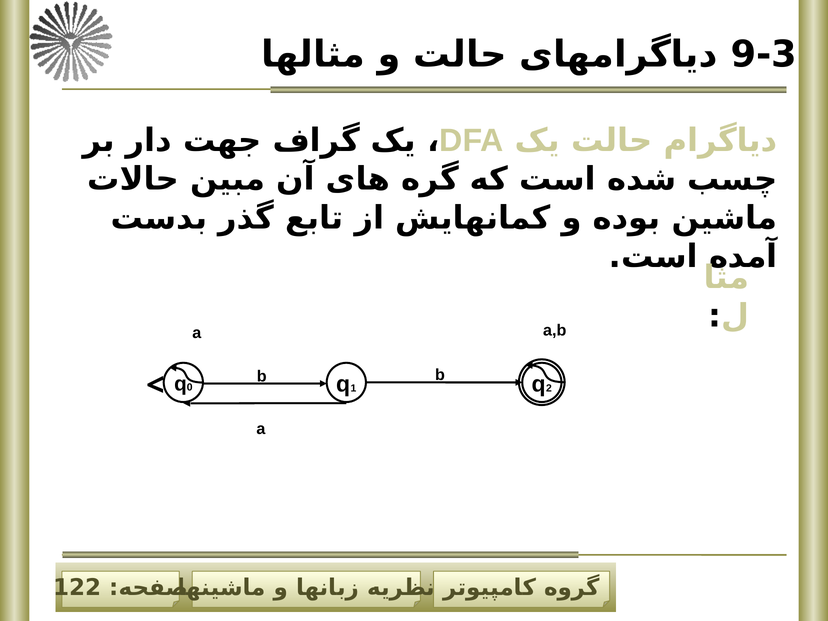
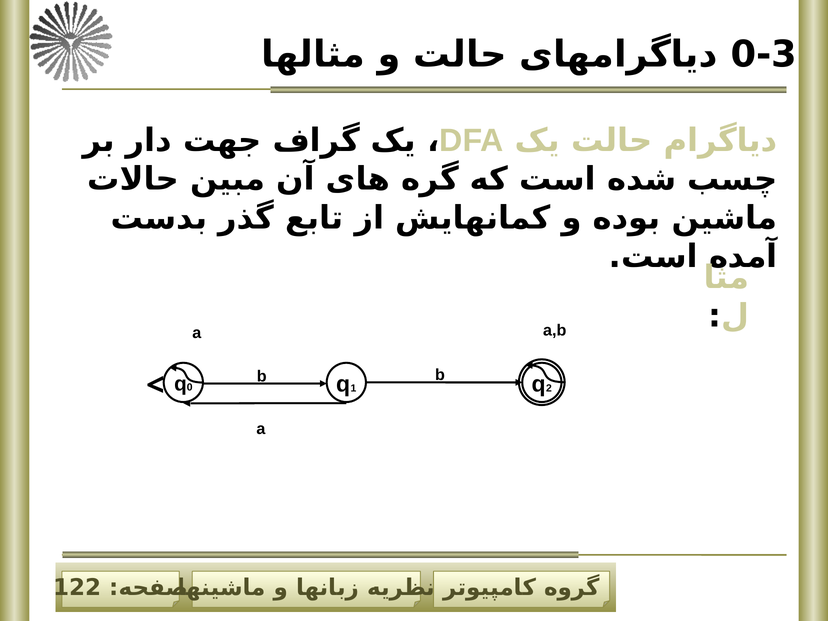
9-3: 9-3 -> 0-3
